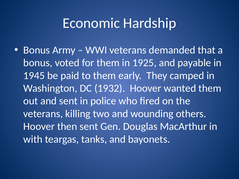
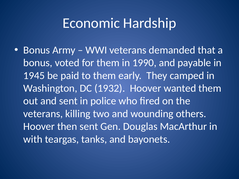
1925: 1925 -> 1990
